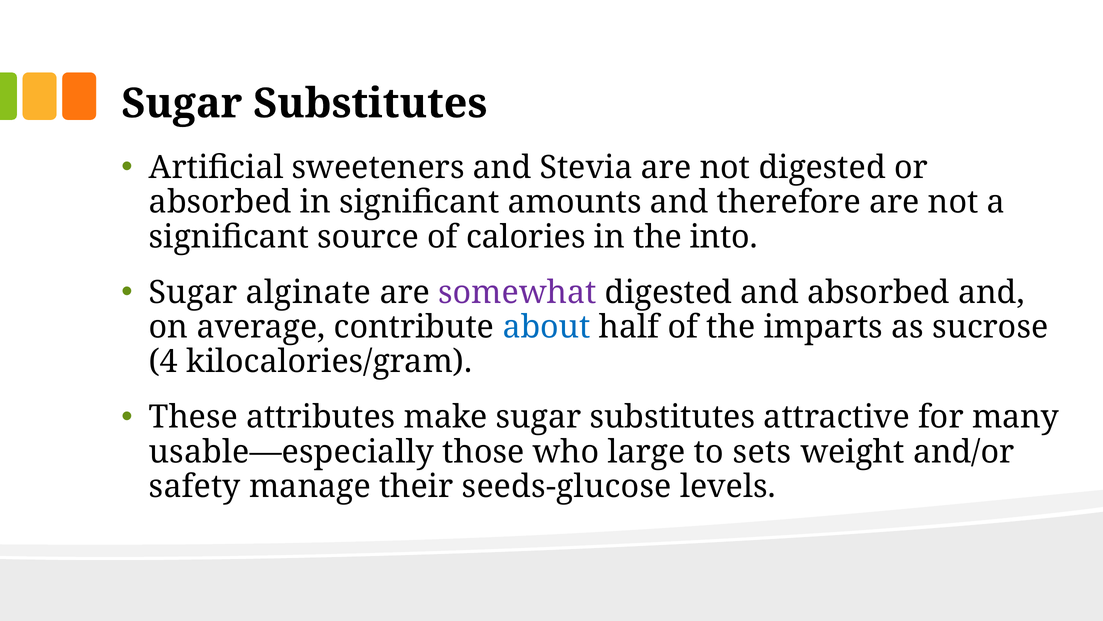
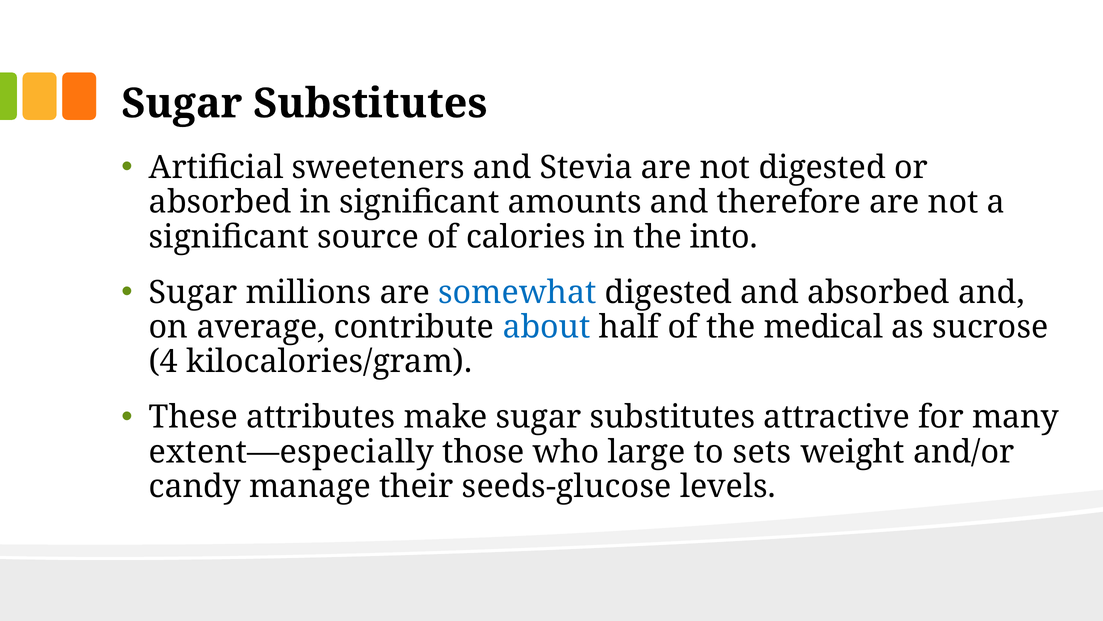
alginate: alginate -> millions
somewhat colour: purple -> blue
imparts: imparts -> medical
usable—especially: usable—especially -> extent—especially
safety: safety -> candy
